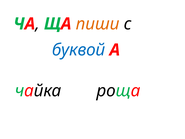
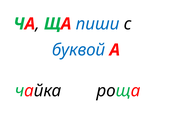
пиши colour: orange -> blue
